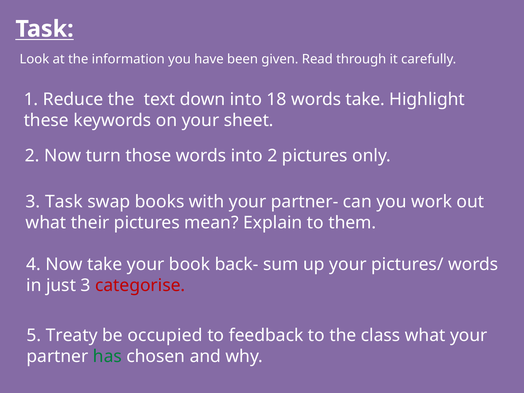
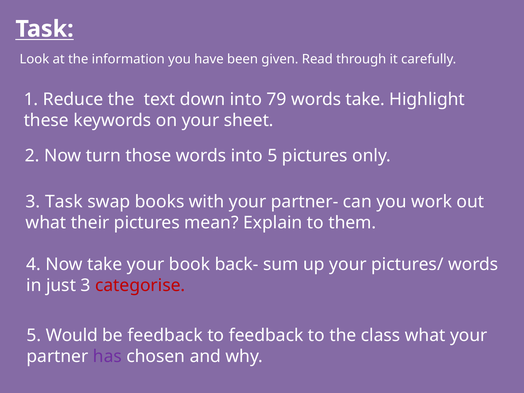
18: 18 -> 79
into 2: 2 -> 5
Treaty: Treaty -> Would
be occupied: occupied -> feedback
has colour: green -> purple
